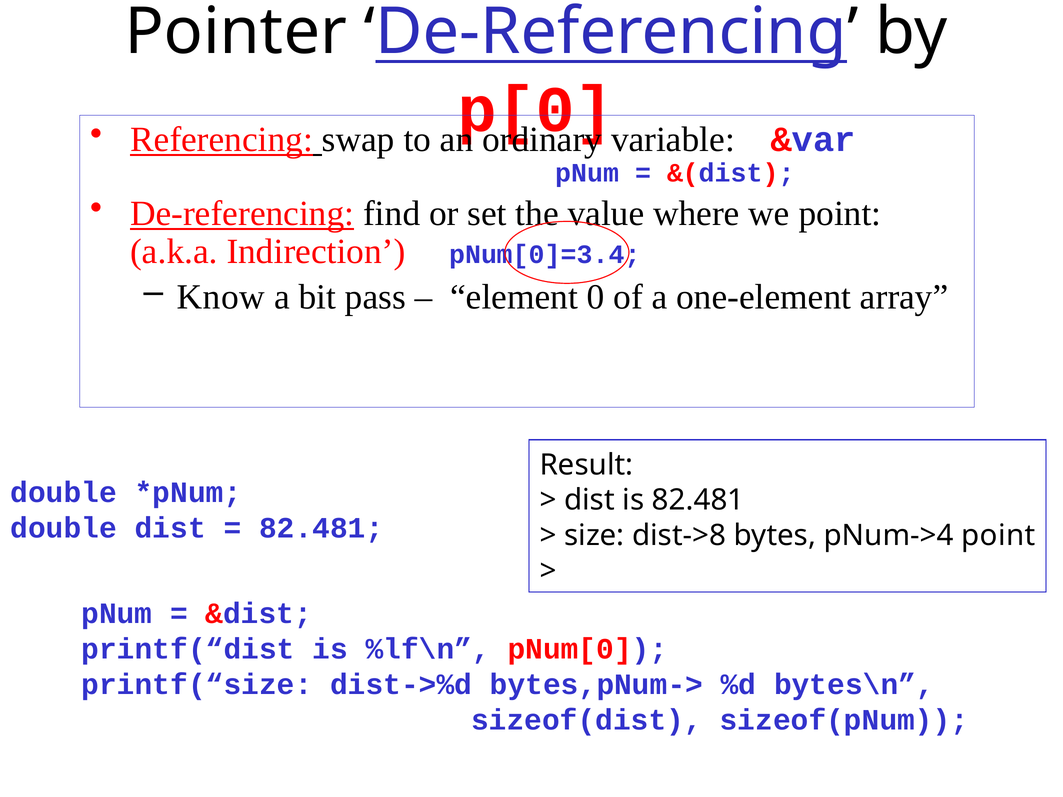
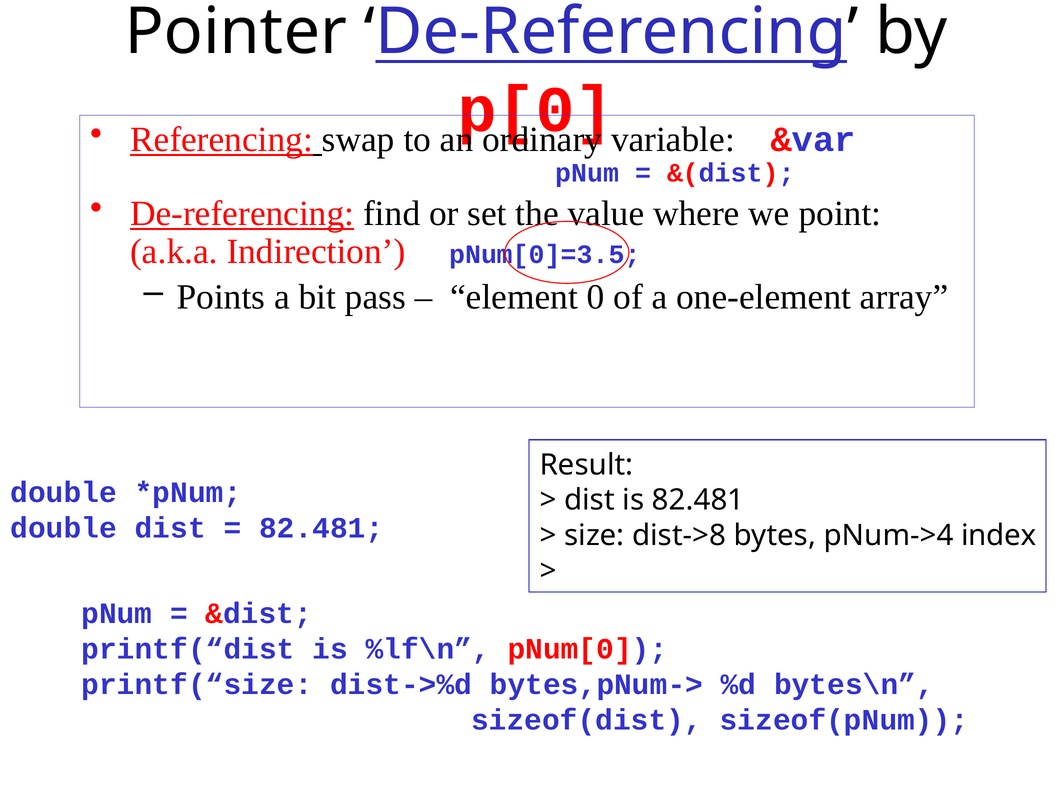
pNum[0]=3.4: pNum[0]=3.4 -> pNum[0]=3.5
Know: Know -> Points
pNum->4 point: point -> index
